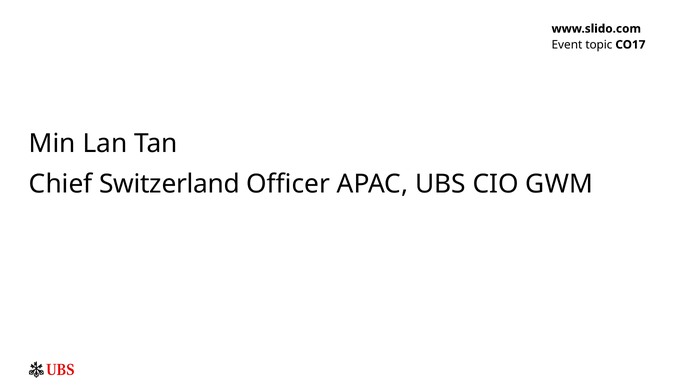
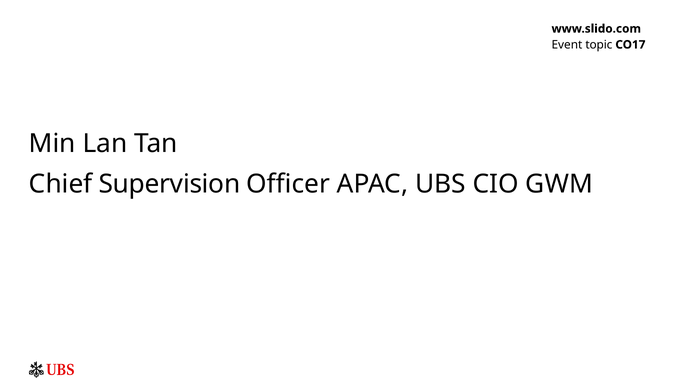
Switzerland: Switzerland -> Supervision
